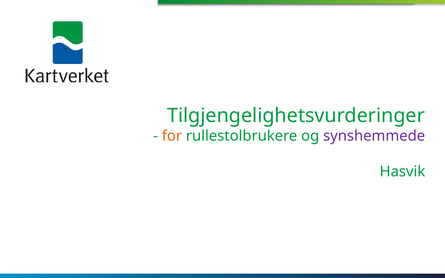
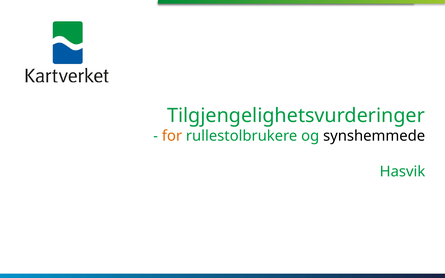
synshemmede colour: purple -> black
